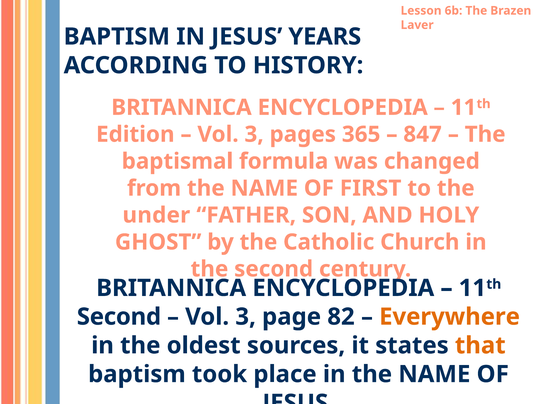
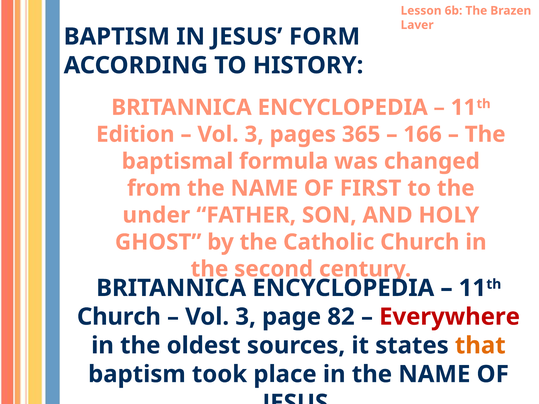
YEARS: YEARS -> FORM
847: 847 -> 166
Second at (119, 317): Second -> Church
Everywhere colour: orange -> red
